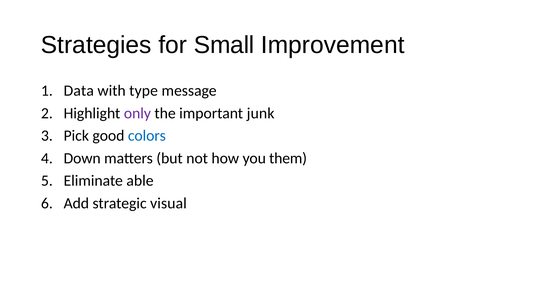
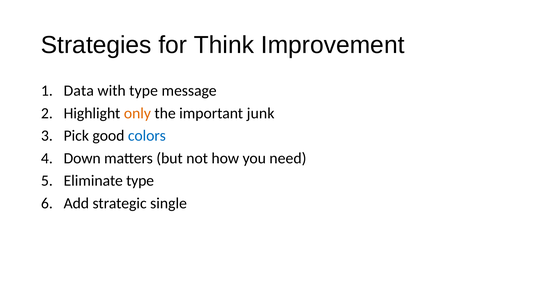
Small: Small -> Think
only colour: purple -> orange
them: them -> need
Eliminate able: able -> type
visual: visual -> single
